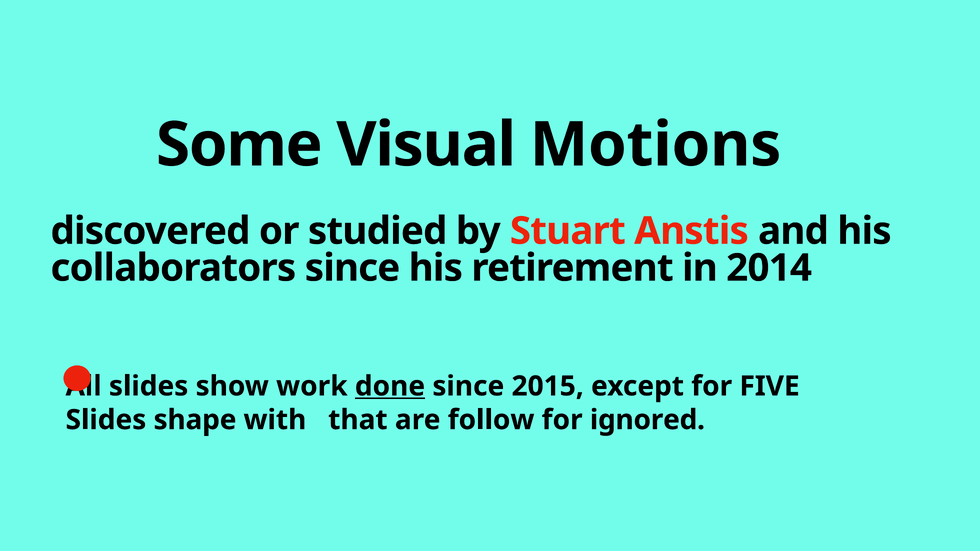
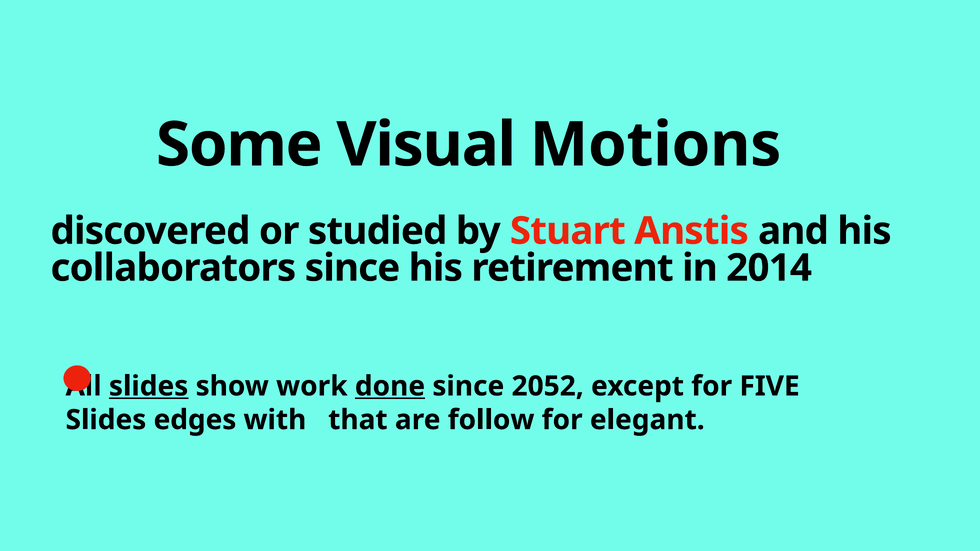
slides at (149, 386) underline: none -> present
2015: 2015 -> 2052
shape: shape -> edges
ignored: ignored -> elegant
